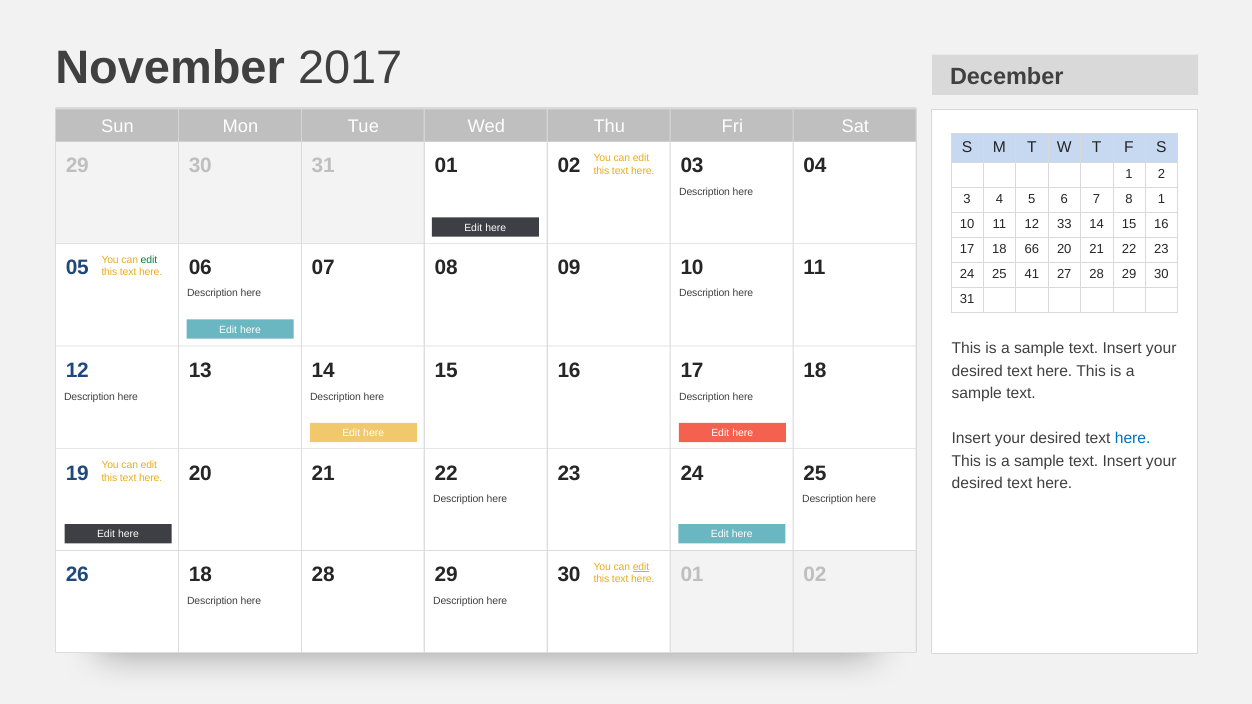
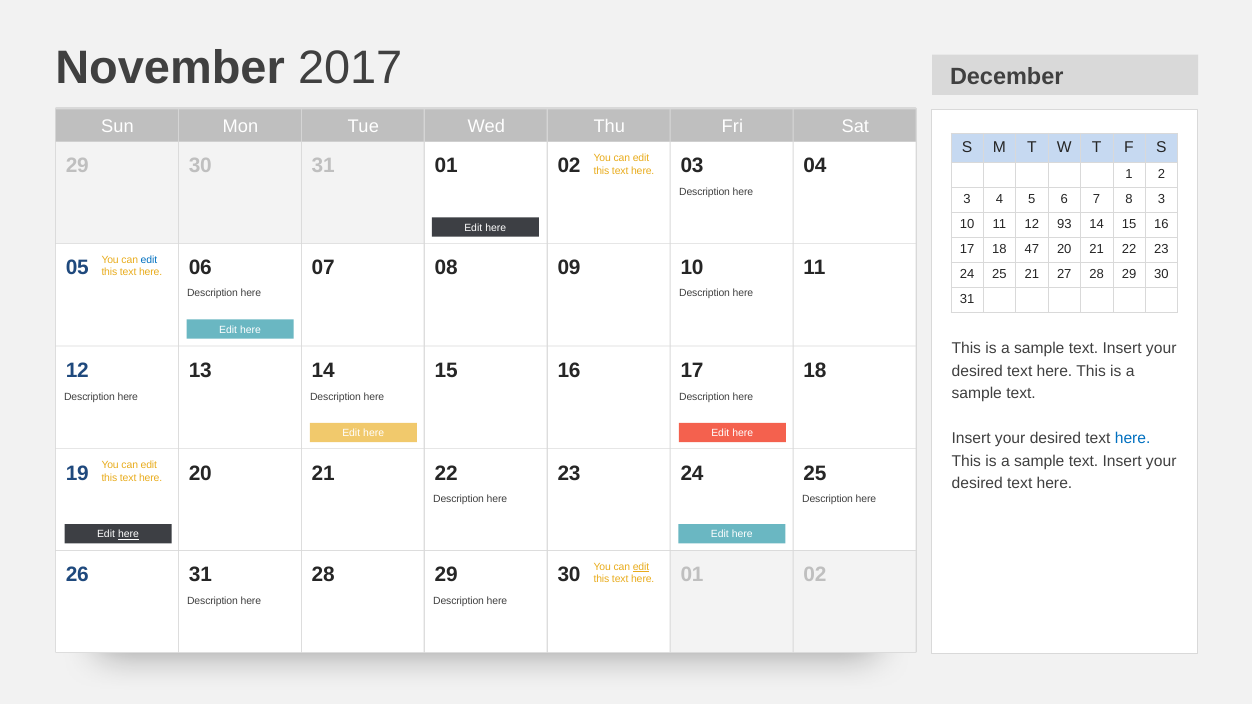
8 1: 1 -> 3
33: 33 -> 93
66: 66 -> 47
edit at (149, 260) colour: green -> blue
25 41: 41 -> 21
here at (128, 535) underline: none -> present
26 18: 18 -> 31
